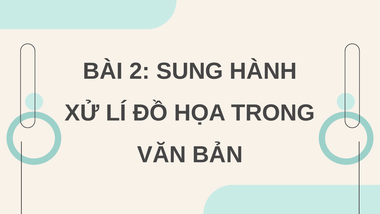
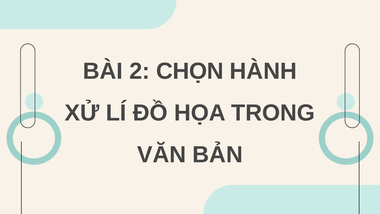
SUNG: SUNG -> CHỌN
